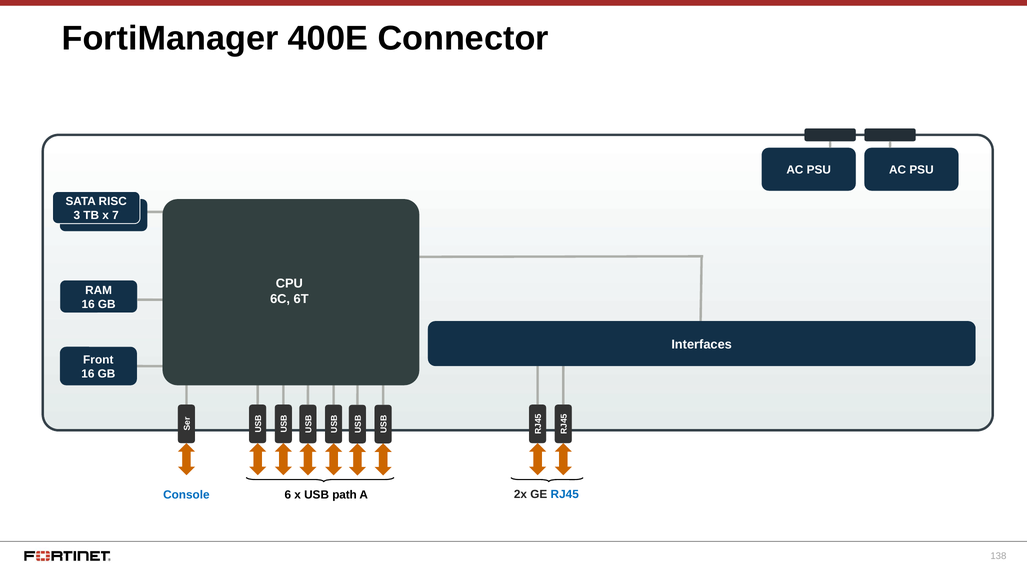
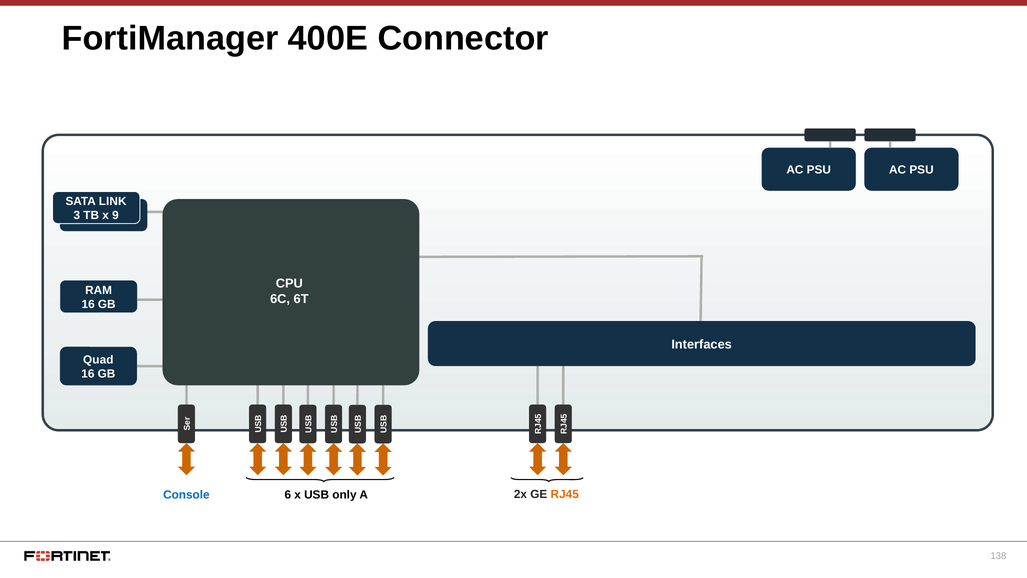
RISC: RISC -> LINK
7: 7 -> 9
Front: Front -> Quad
RJ45 colour: blue -> orange
path: path -> only
